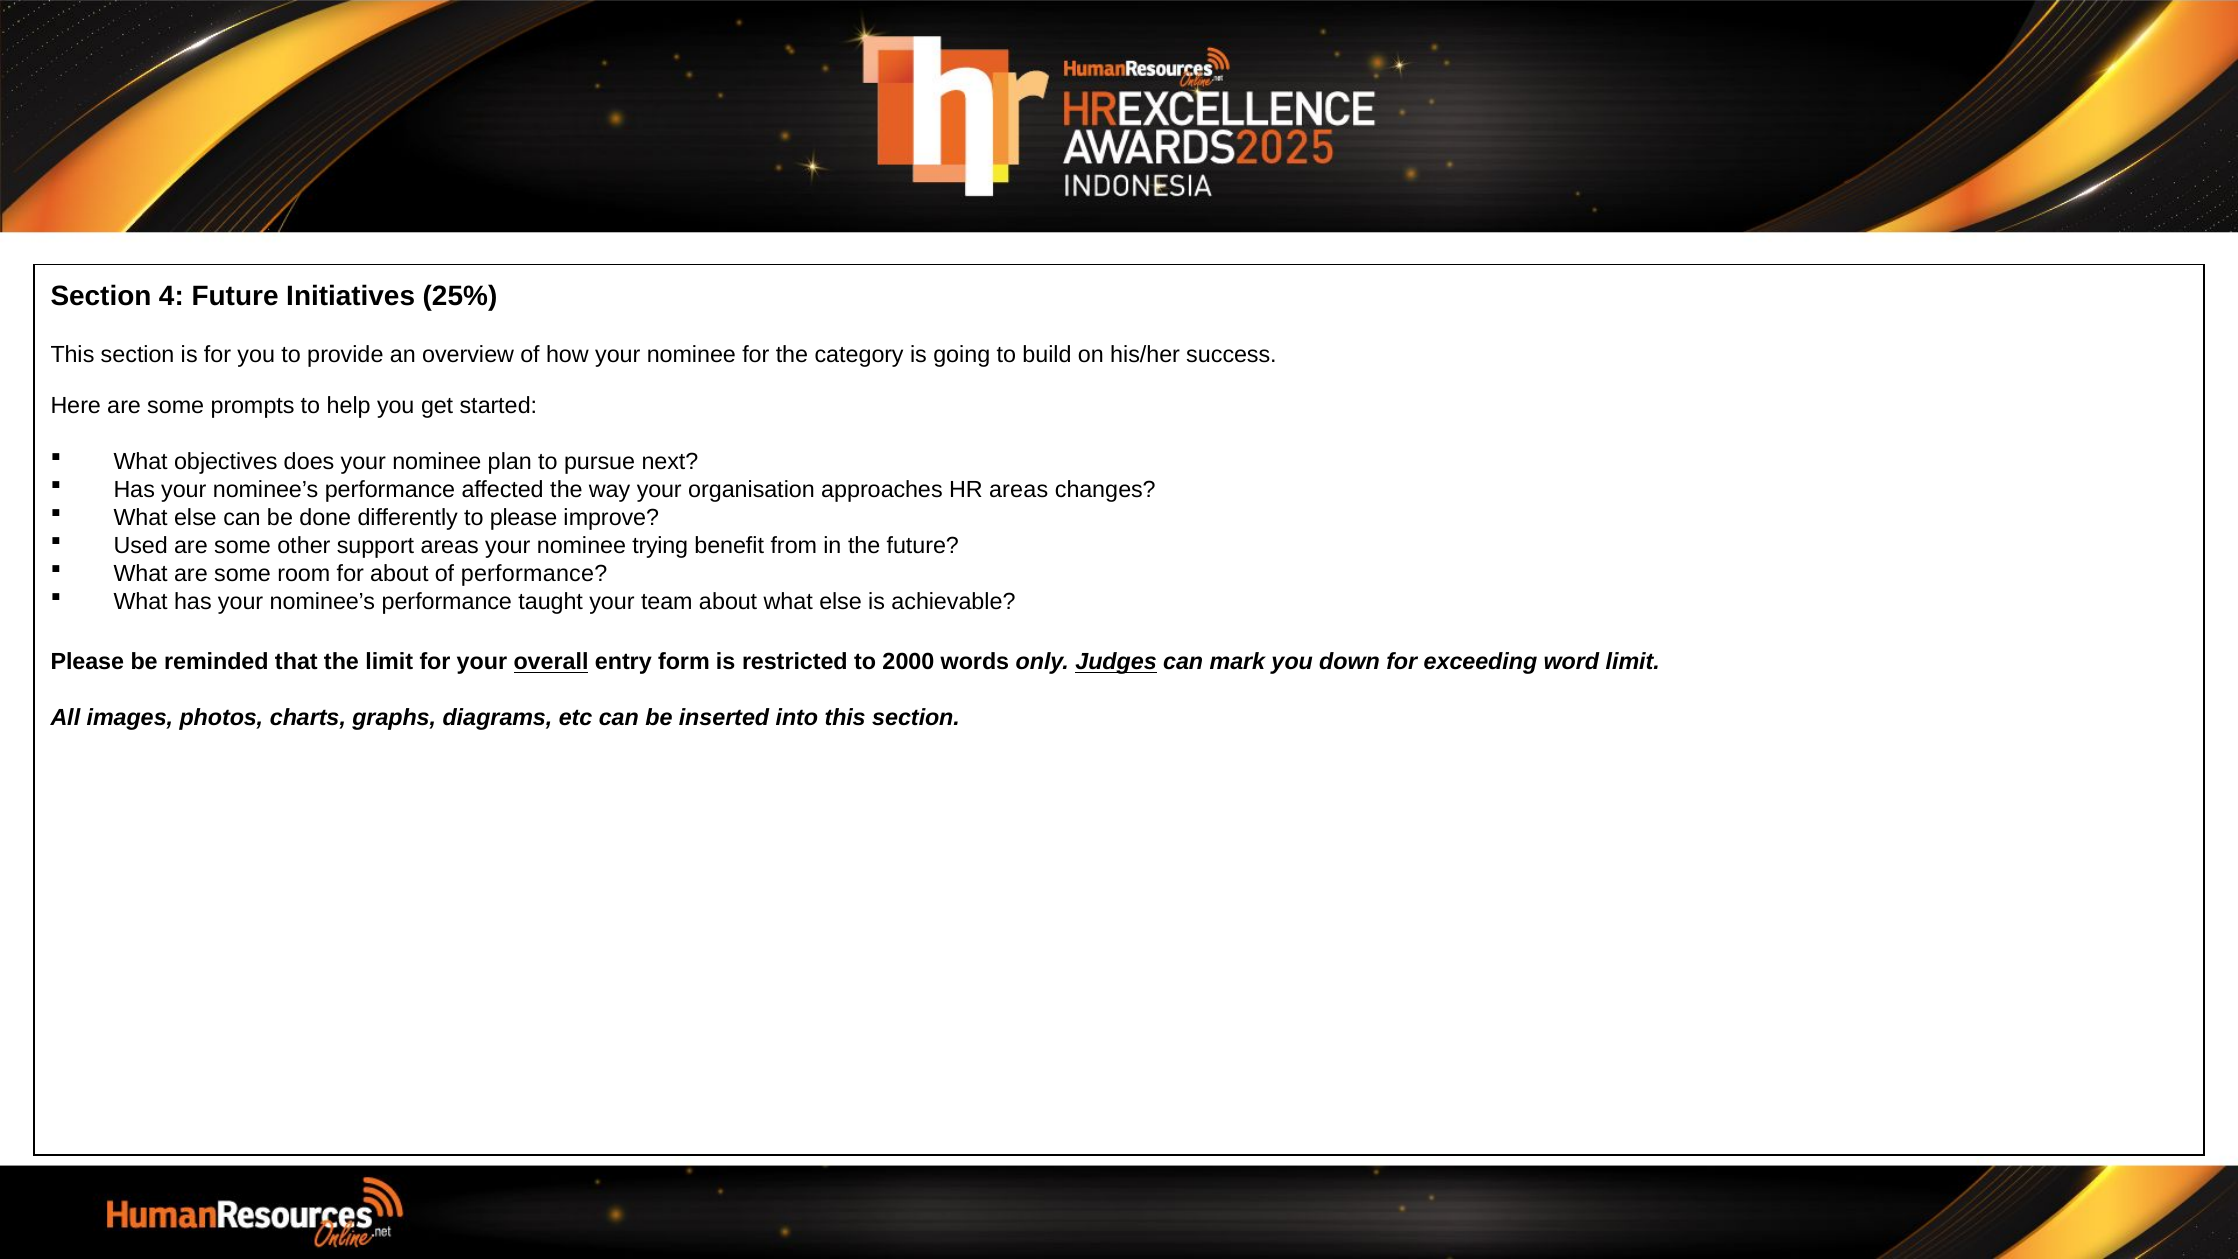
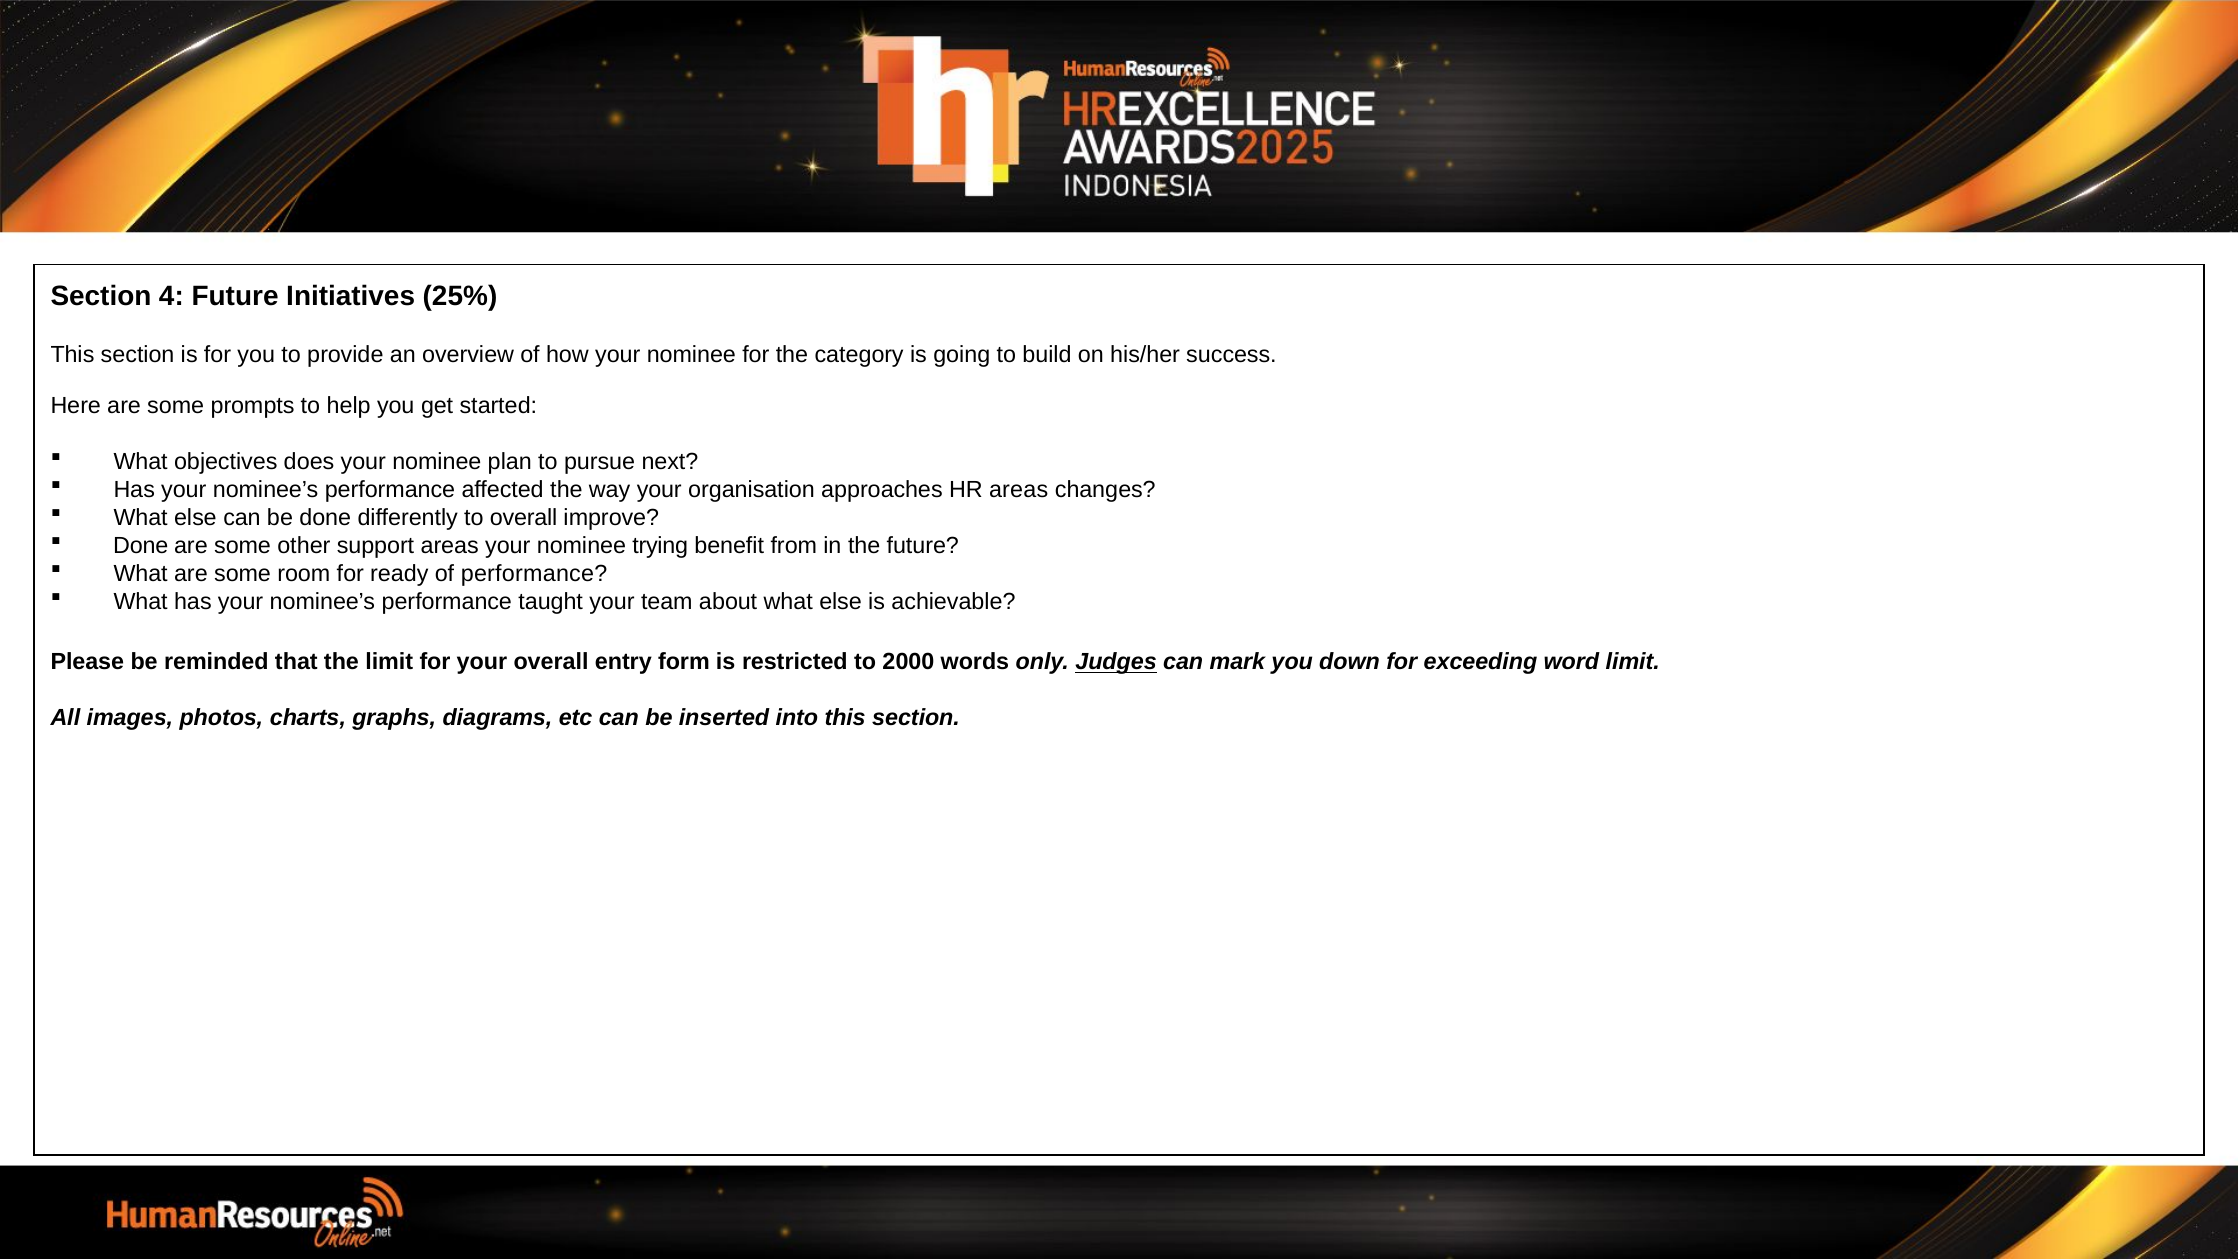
to please: please -> overall
Used at (141, 546): Used -> Done
for about: about -> ready
overall at (551, 662) underline: present -> none
